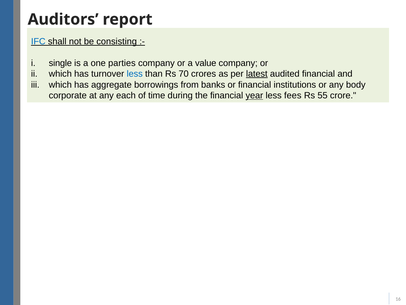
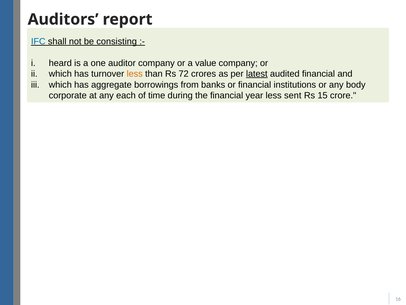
single: single -> heard
parties: parties -> auditor
less at (135, 74) colour: blue -> orange
70: 70 -> 72
year underline: present -> none
fees: fees -> sent
55: 55 -> 15
